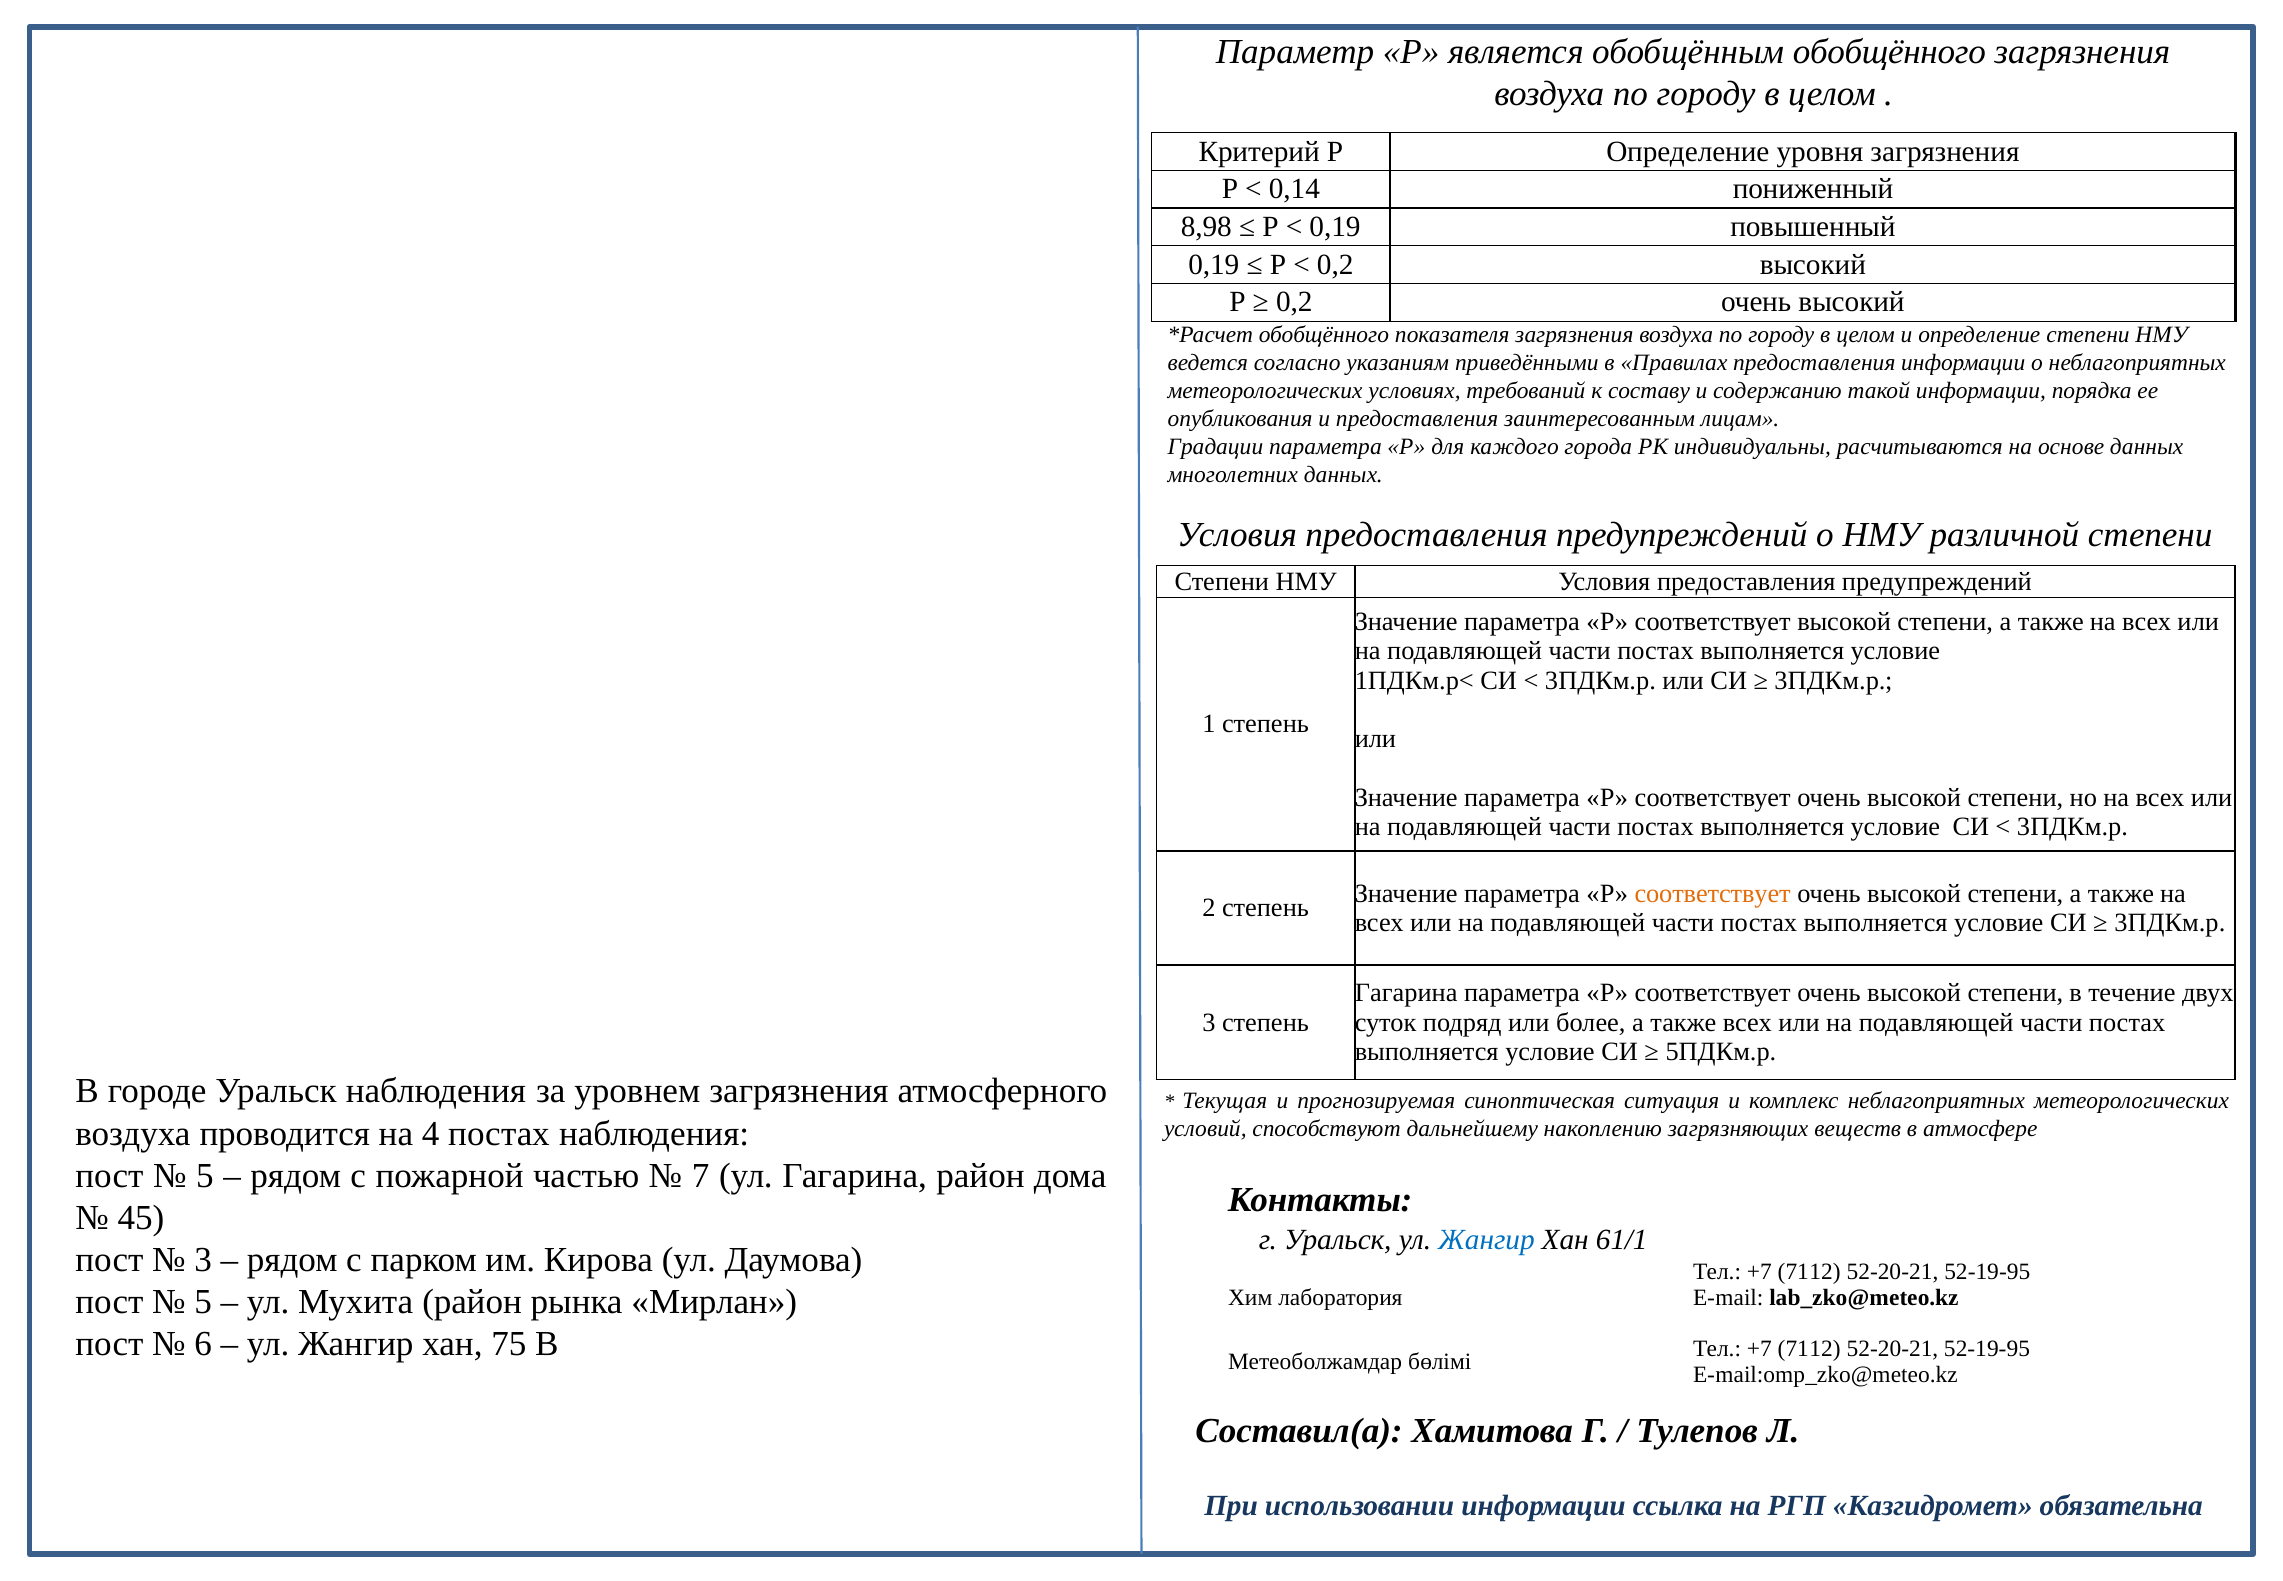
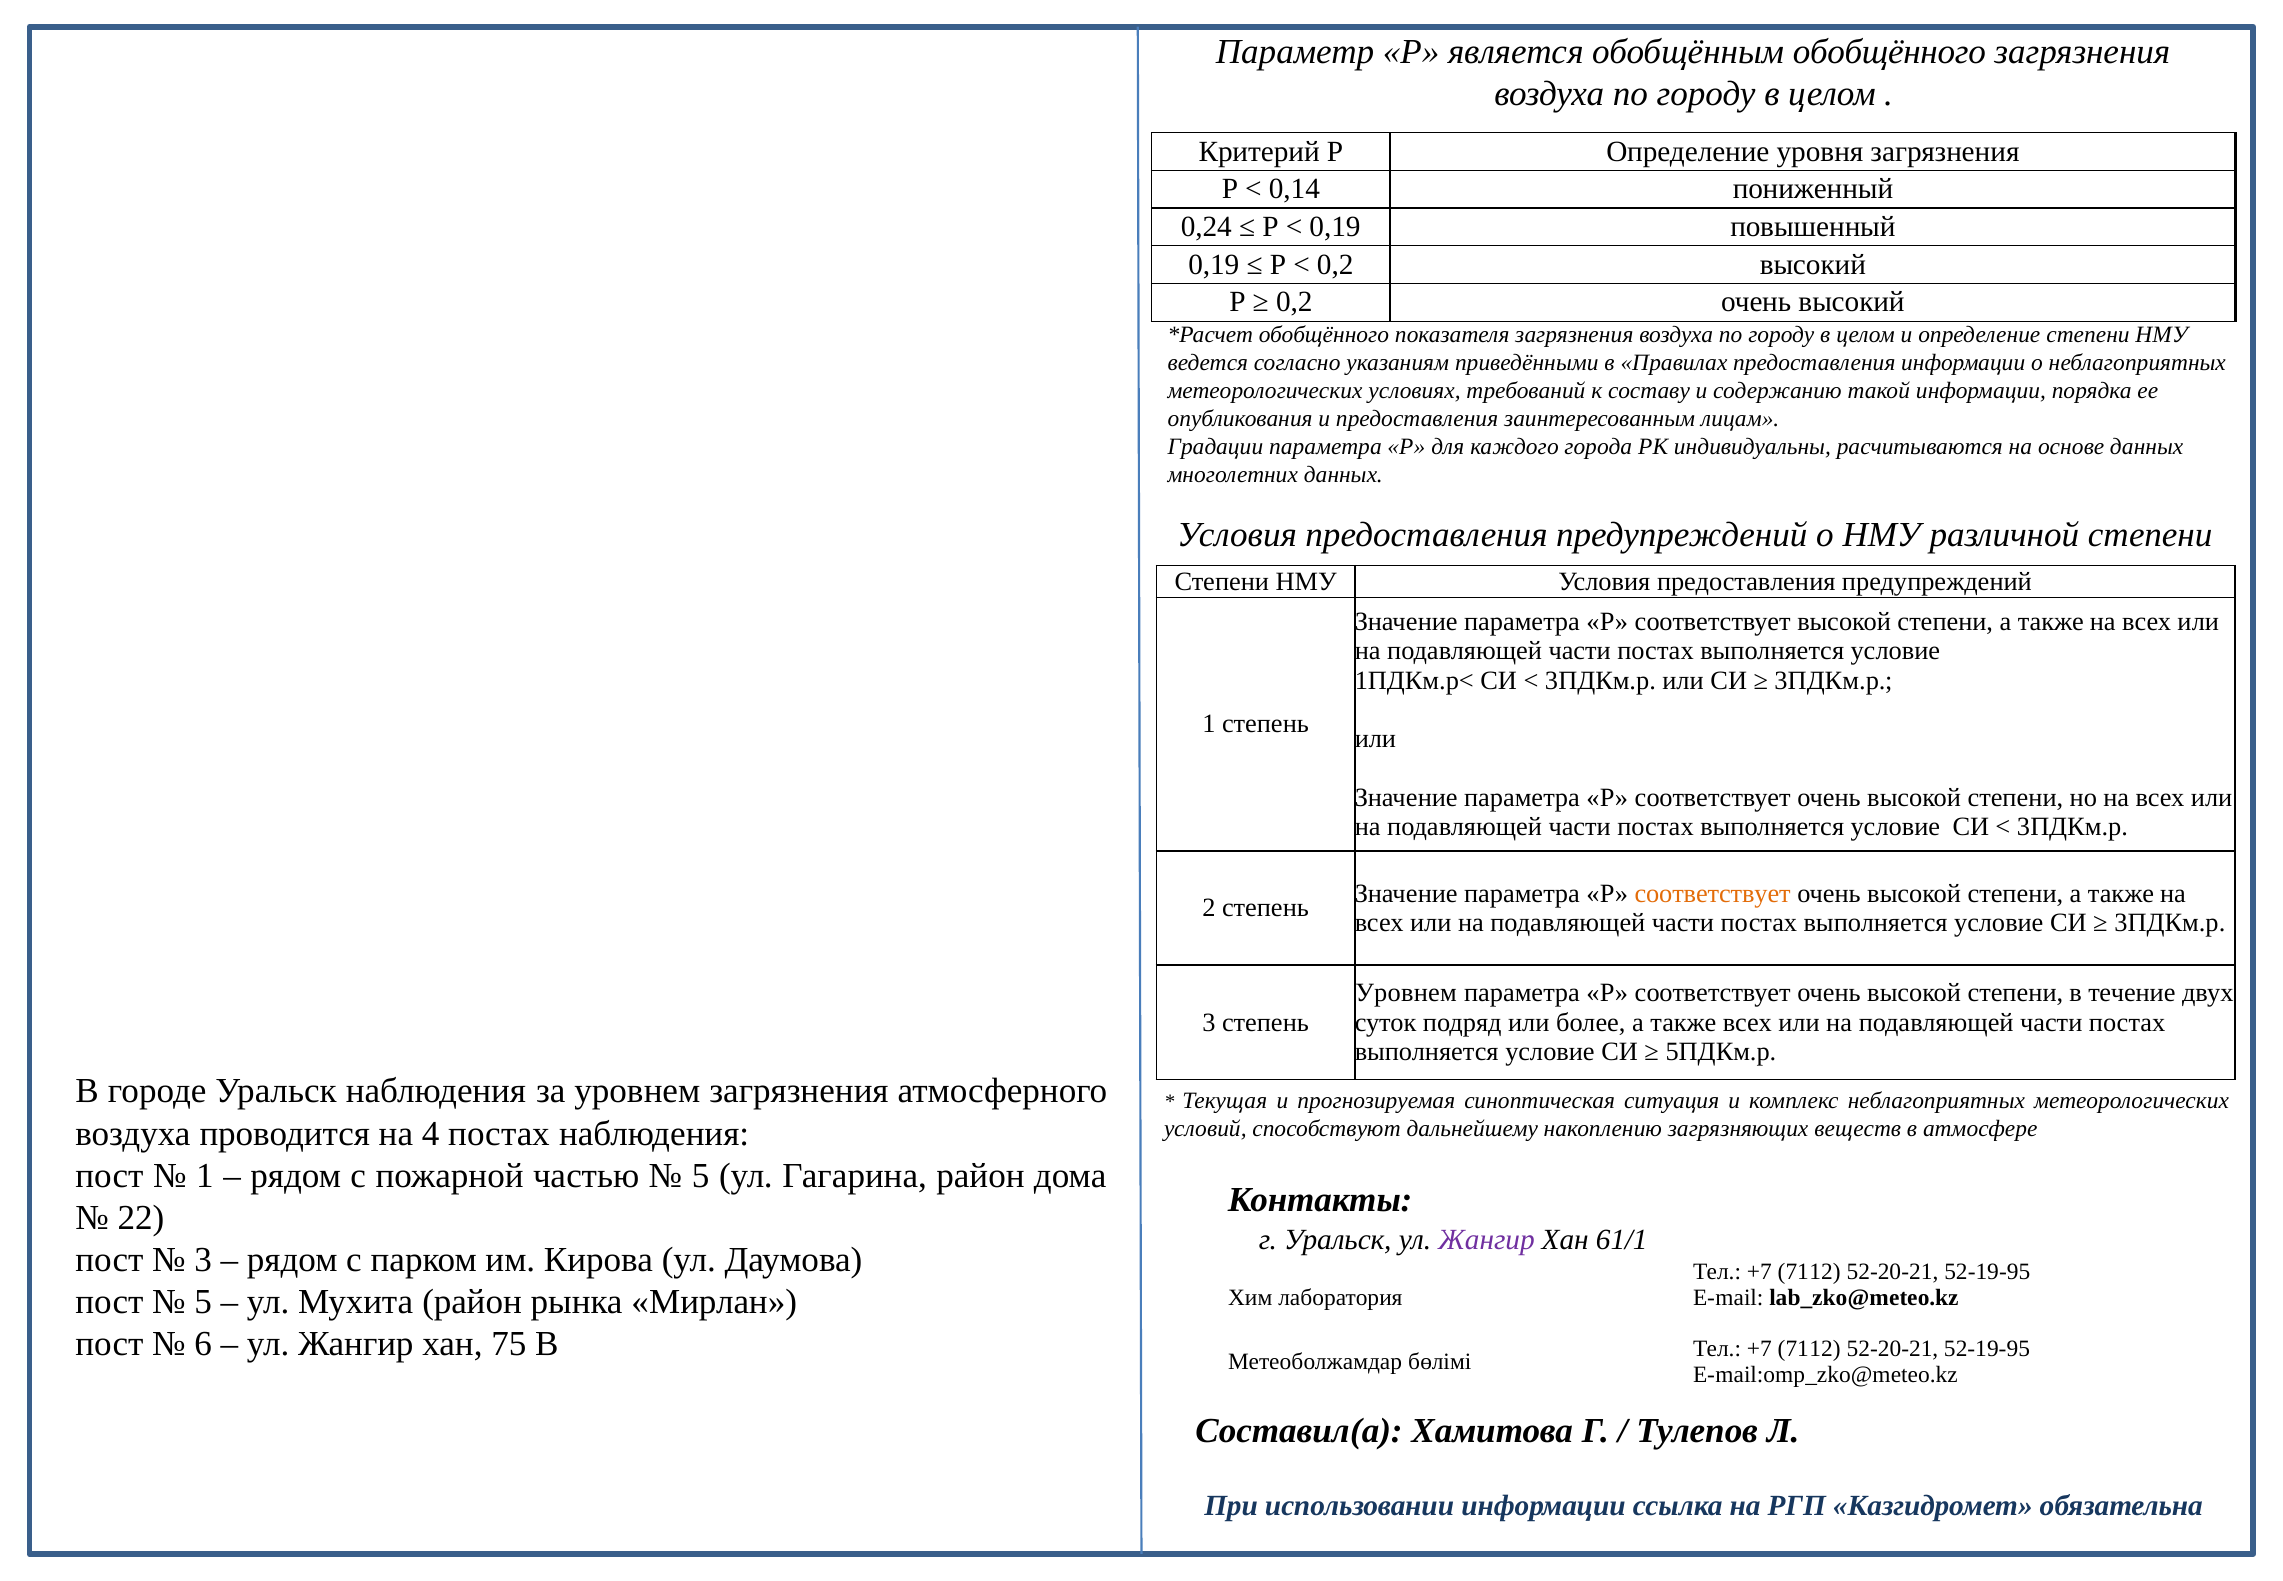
8,98: 8,98 -> 0,24
Гагарина at (1406, 993): Гагарина -> Уровнем
5 at (205, 1175): 5 -> 1
7 at (701, 1175): 7 -> 5
45: 45 -> 22
Жангир at (1486, 1239) colour: blue -> purple
